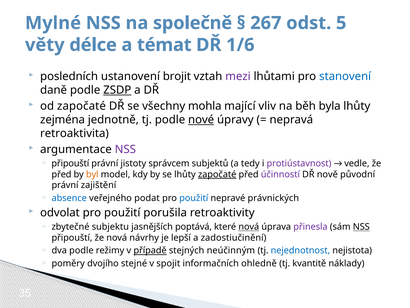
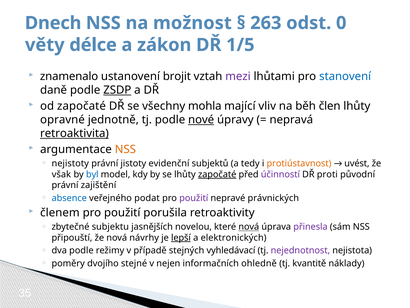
Mylné: Mylné -> Dnech
společně: společně -> možnost
267: 267 -> 263
5: 5 -> 0
témat: témat -> zákon
1/6: 1/6 -> 1/5
posledních: posledních -> znamenalo
byla: byla -> člen
zejména: zejména -> opravné
retroaktivita underline: none -> present
NSS at (125, 149) colour: purple -> orange
připouští at (70, 163): připouští -> nejistoty
správcem: správcem -> evidenční
protiústavnost colour: purple -> orange
vedle: vedle -> uvést
před at (61, 174): před -> však
byl colour: orange -> blue
nově: nově -> proti
použití at (194, 198) colour: blue -> purple
odvolat: odvolat -> členem
poptává: poptává -> novelou
NSS at (361, 227) underline: present -> none
lepší underline: none -> present
zadostiučinění: zadostiučinění -> elektronických
případě underline: present -> none
neúčinným: neúčinným -> vyhledávací
nejednotnost colour: blue -> purple
spojit: spojit -> nejen
